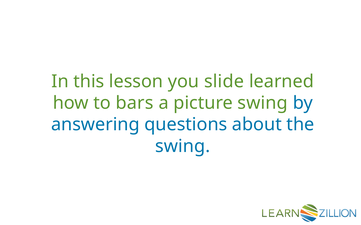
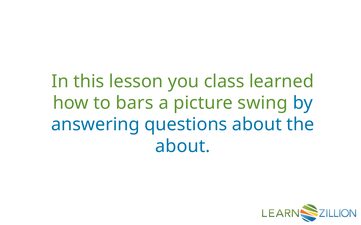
slide: slide -> class
swing at (183, 147): swing -> about
